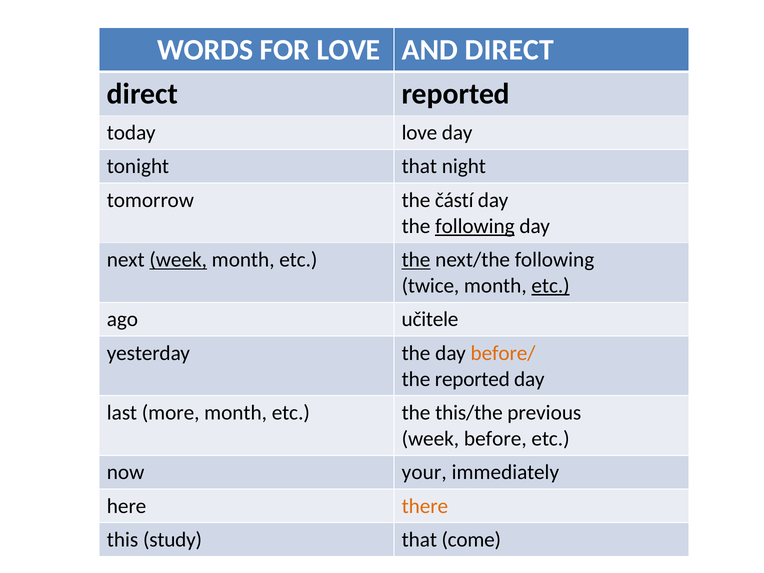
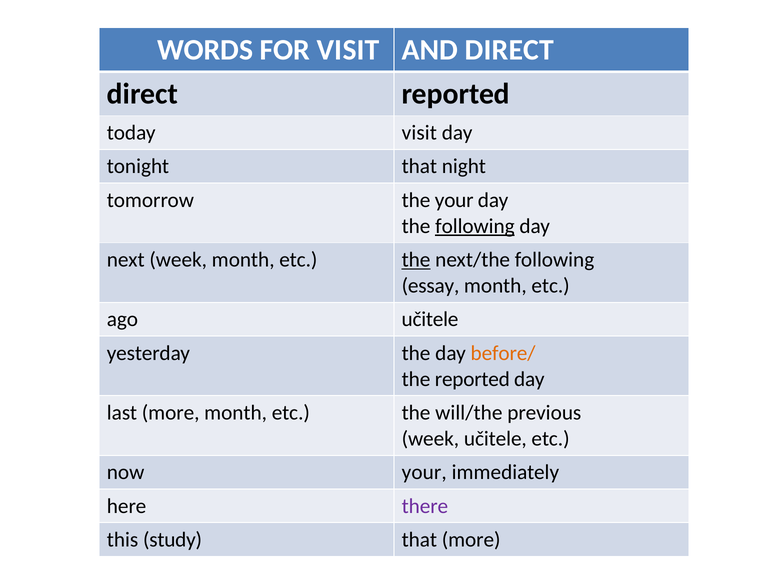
FOR LOVE: LOVE -> VISIT
today love: love -> visit
the částí: částí -> your
week at (178, 260) underline: present -> none
twice: twice -> essay
etc at (551, 286) underline: present -> none
this/the: this/the -> will/the
week before: before -> učitele
there colour: orange -> purple
that come: come -> more
